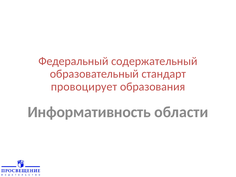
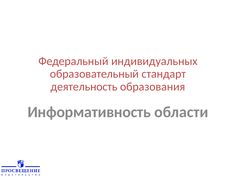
содержательный: содержательный -> индивидуальных
провоцирует: провоцирует -> деятельность
